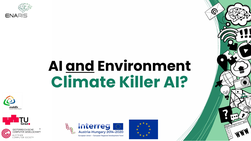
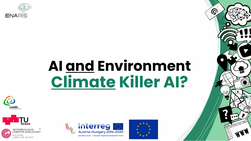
Climate underline: none -> present
